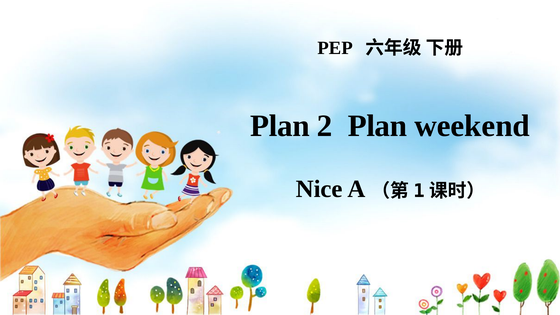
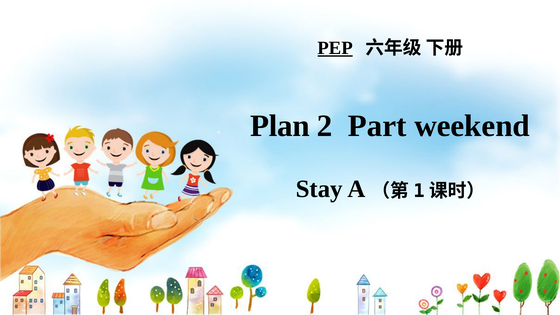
PEP underline: none -> present
2 Plan: Plan -> Part
Nice: Nice -> Stay
